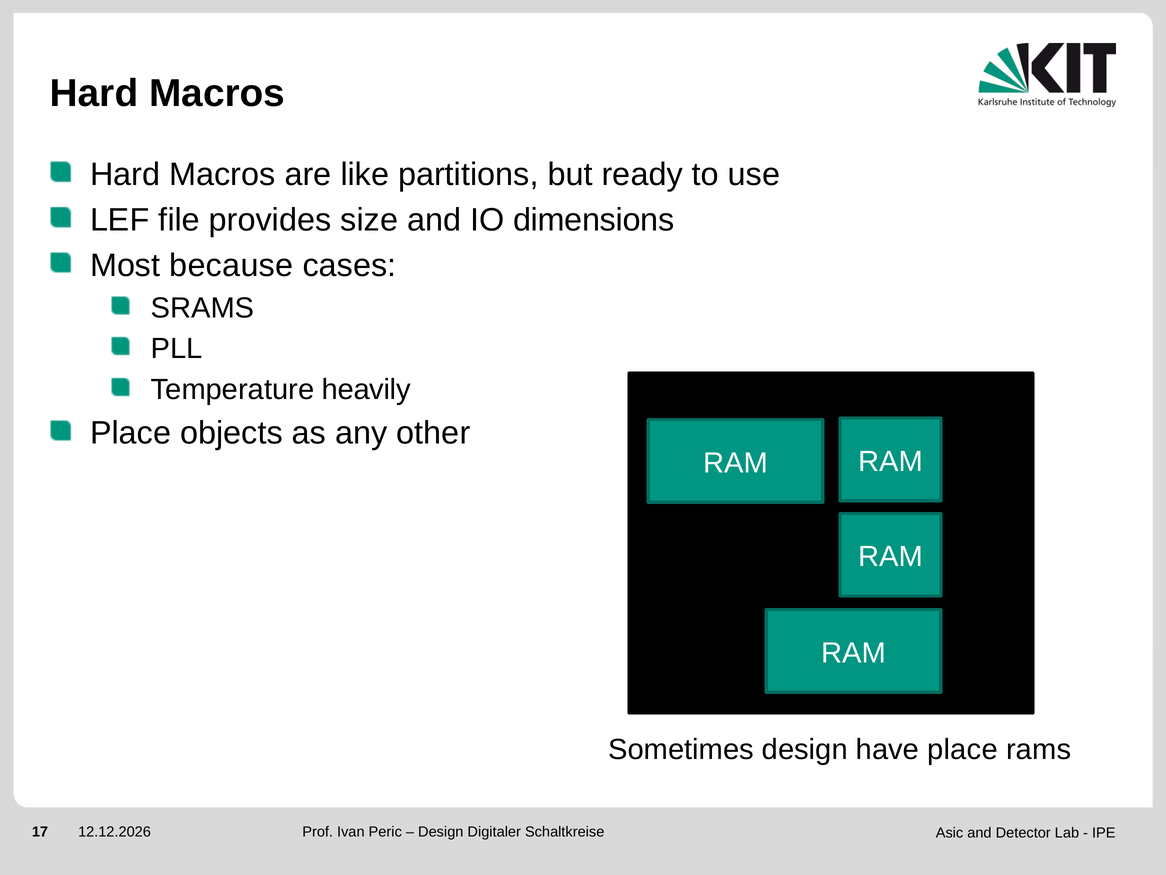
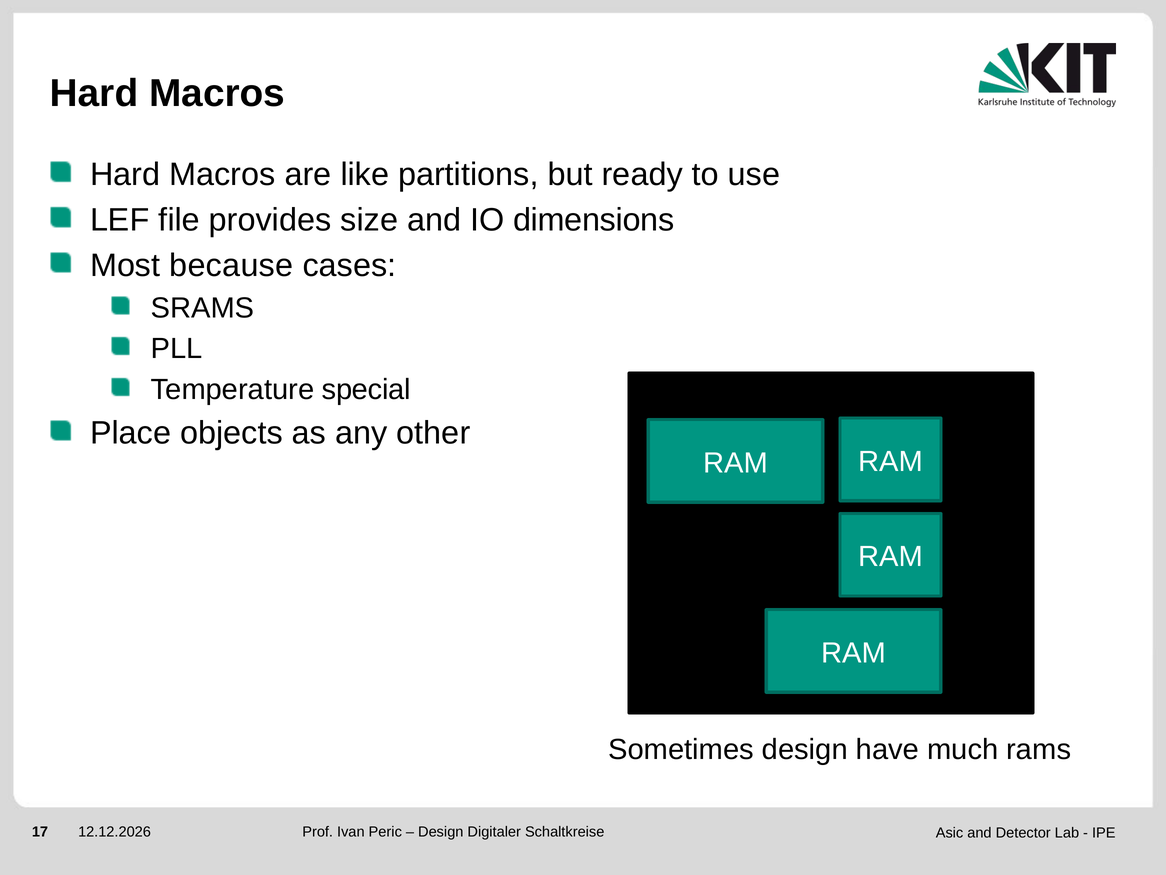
heavily: heavily -> special
have place: place -> much
